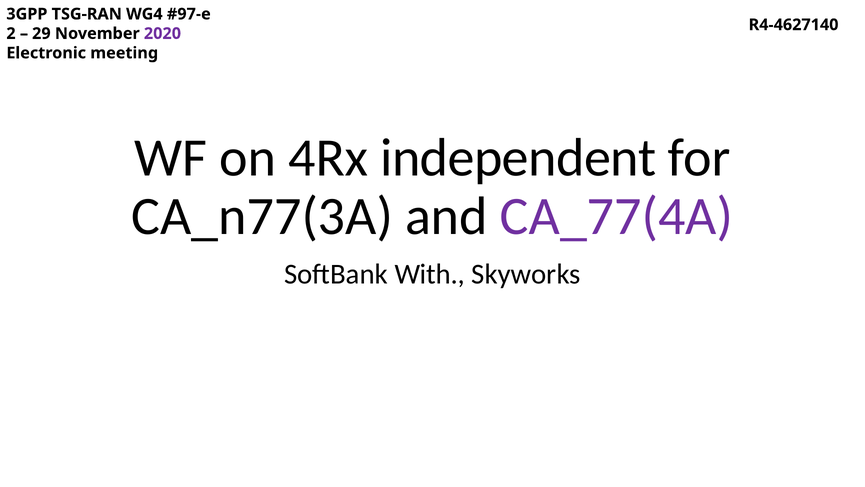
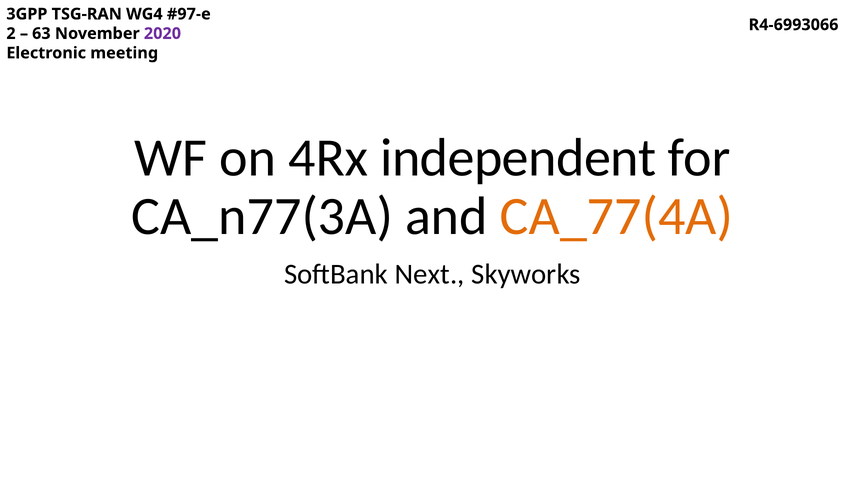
R4-4627140: R4-4627140 -> R4-6993066
29: 29 -> 63
CA_77(4A colour: purple -> orange
With: With -> Next
